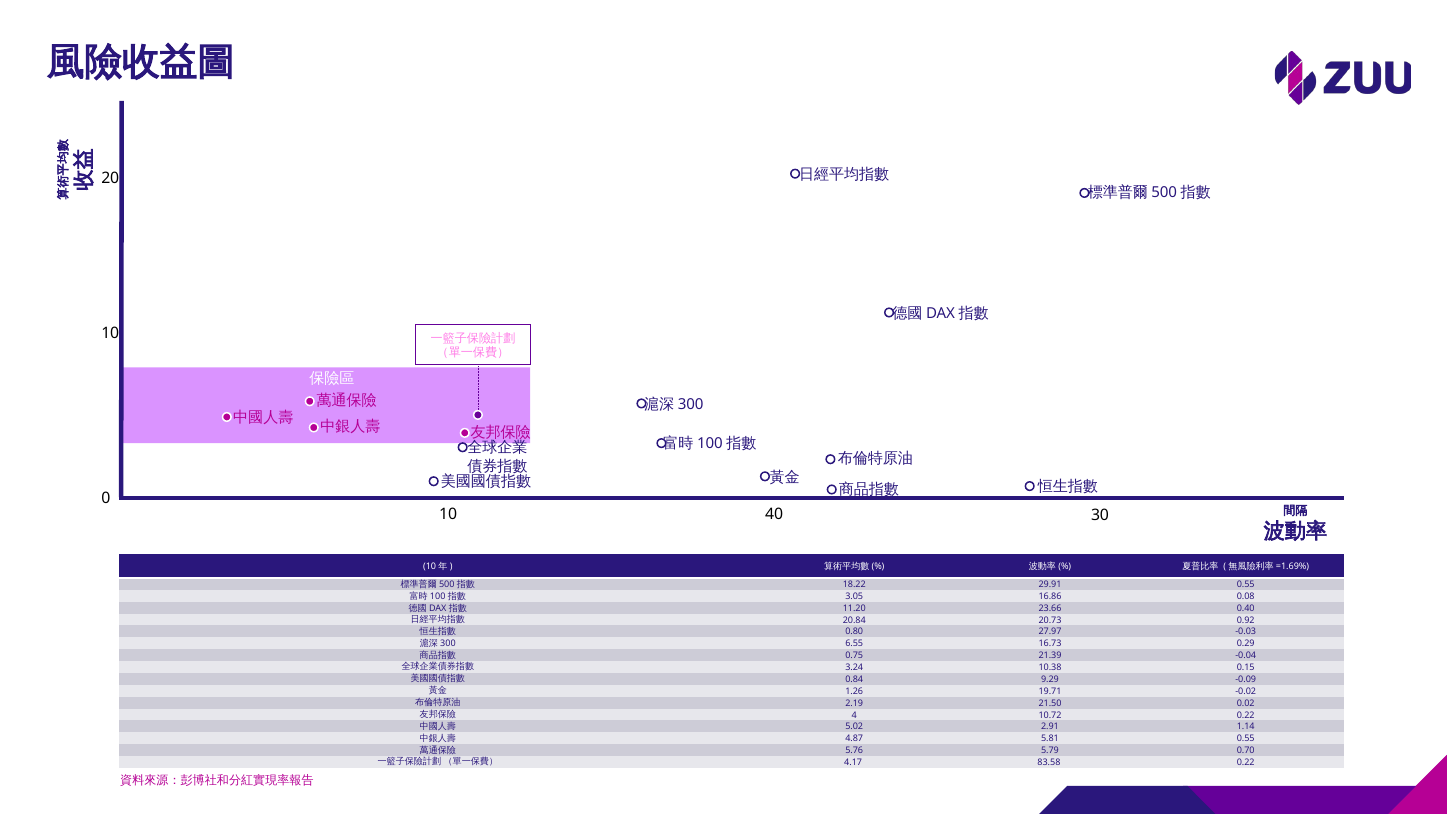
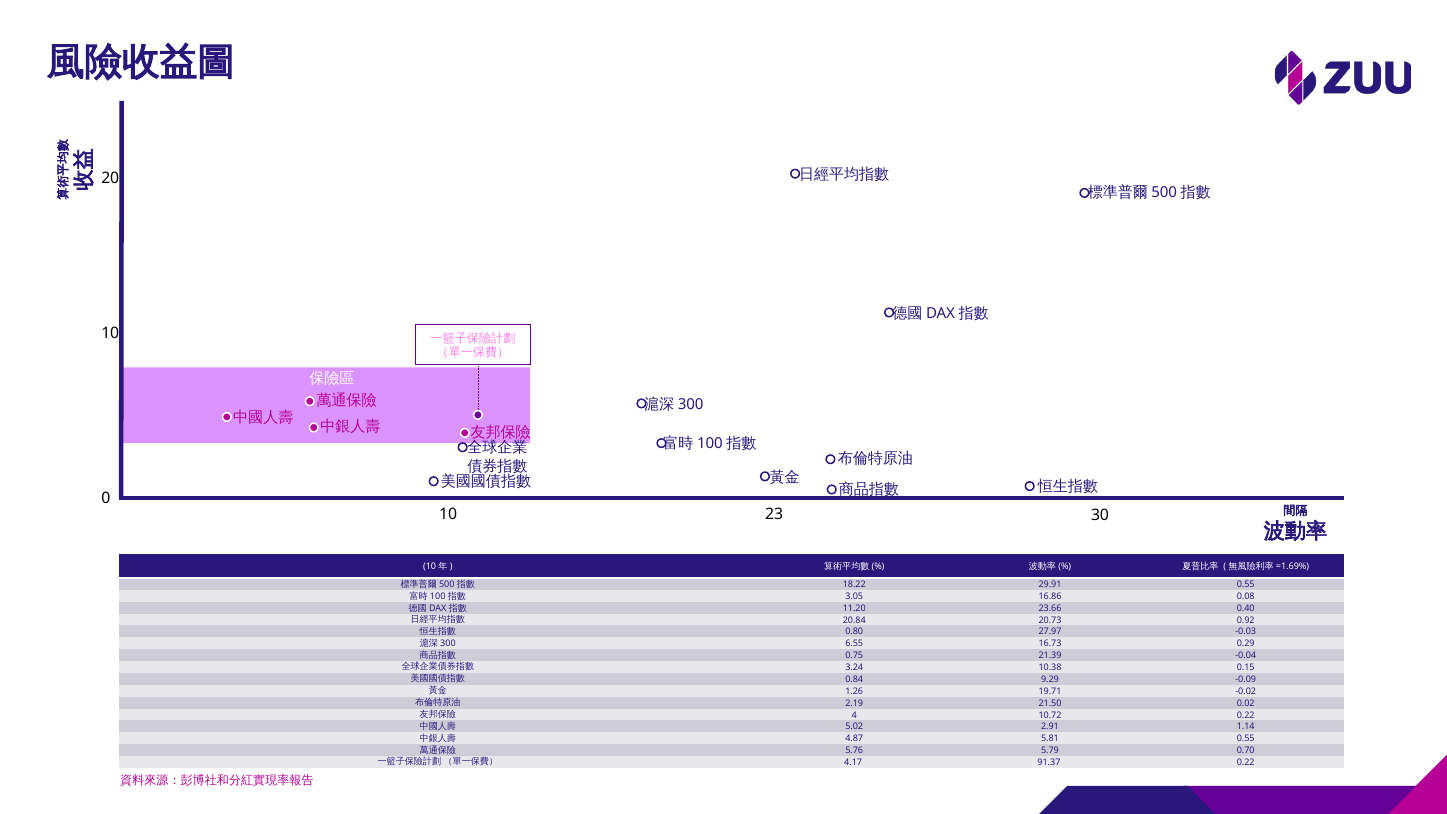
40: 40 -> 23
83.58: 83.58 -> 91.37
